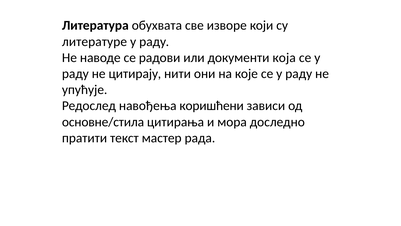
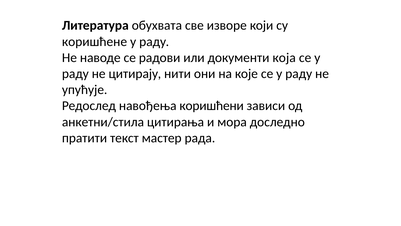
литературе: литературе -> коришћене
основне/стила: основне/стила -> анкетни/стила
